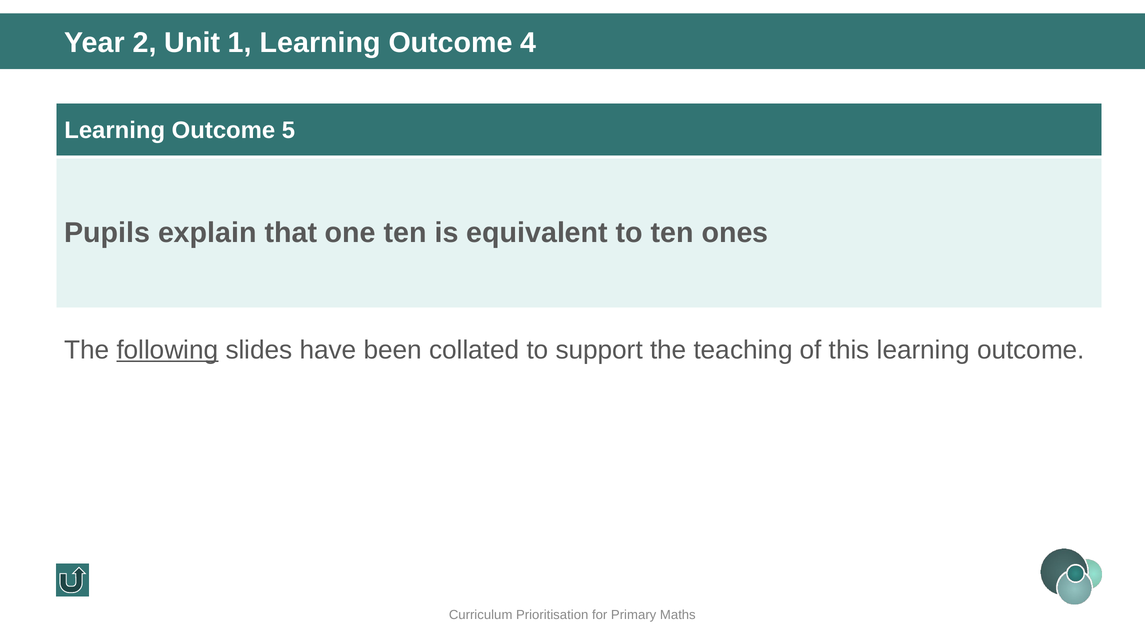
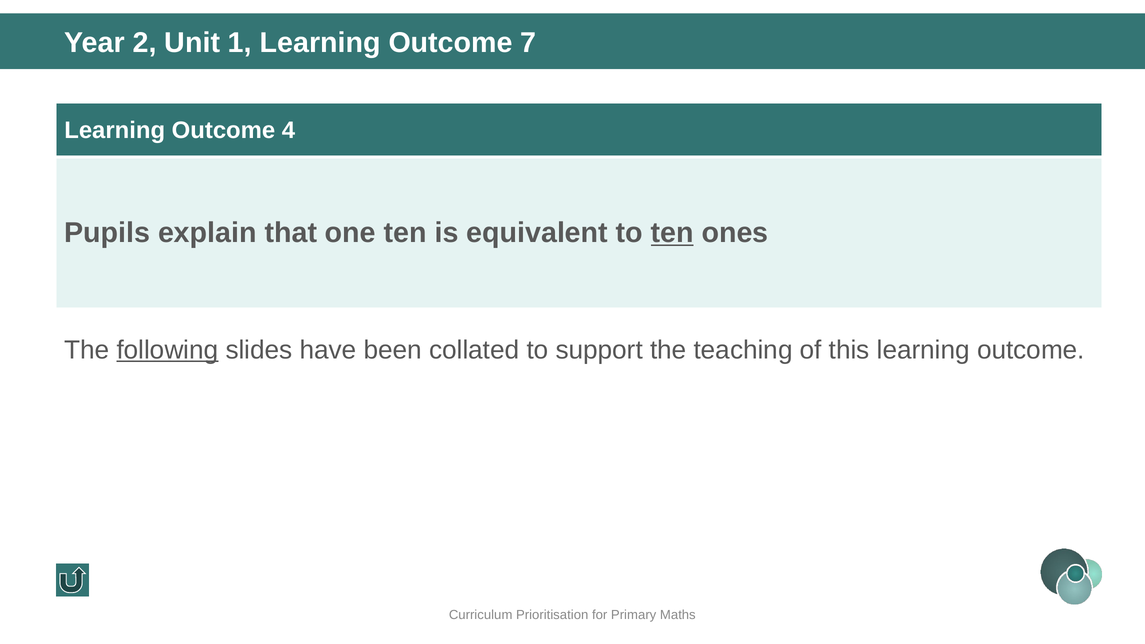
4: 4 -> 7
5: 5 -> 4
ten at (672, 233) underline: none -> present
